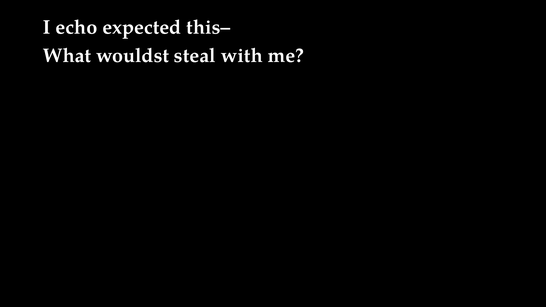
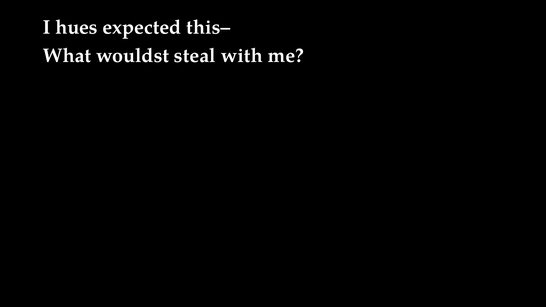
echo: echo -> hues
